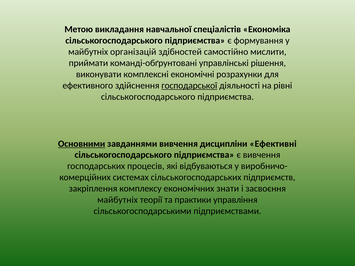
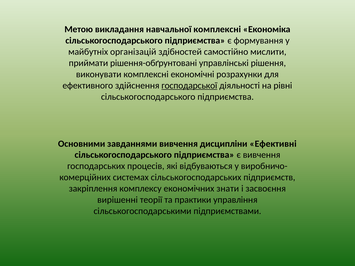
навчальної спеціалістів: спеціалістів -> комплексні
команді-обґрунтовані: команді-обґрунтовані -> рішення-обґрунтовані
Основними underline: present -> none
майбутніх at (118, 200): майбутніх -> вирішенні
